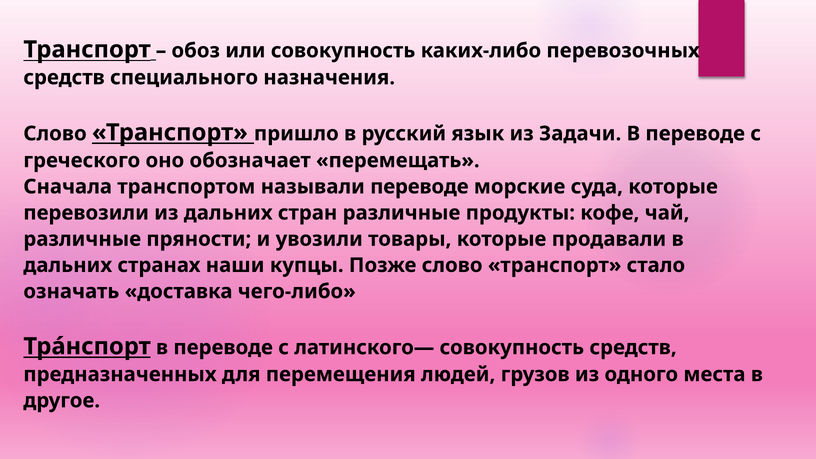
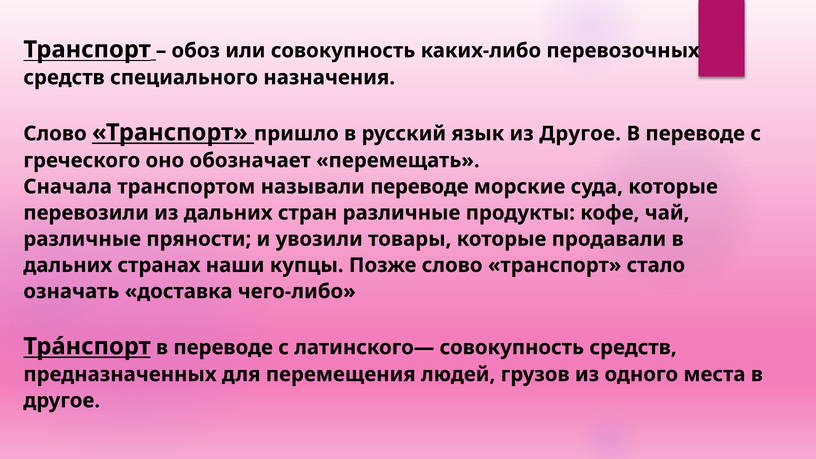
из Задачи: Задачи -> Другое
